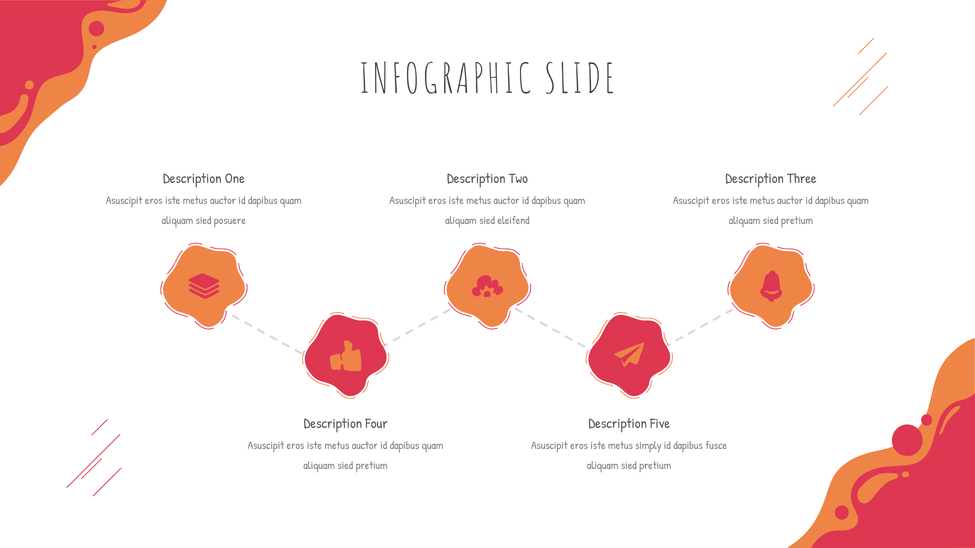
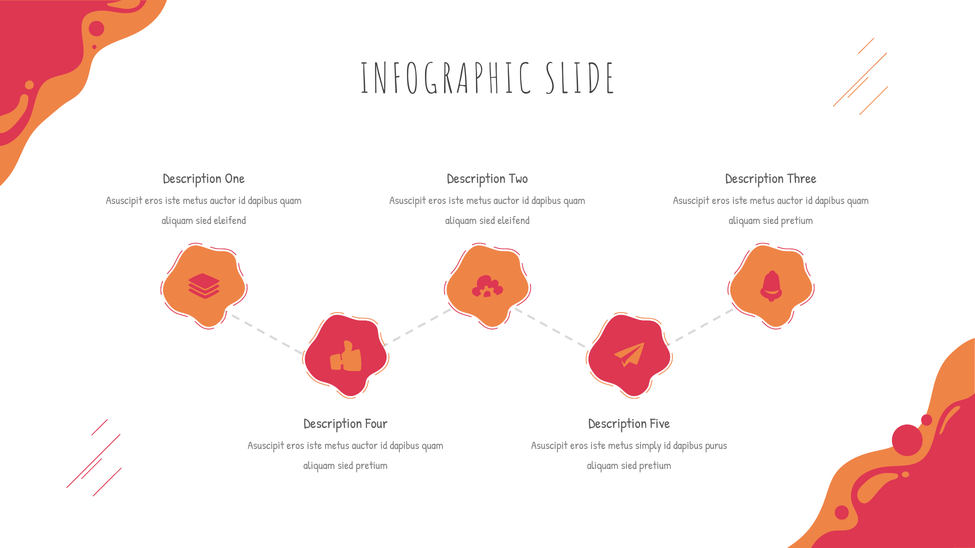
posuere at (230, 221): posuere -> eleifend
fusce: fusce -> purus
